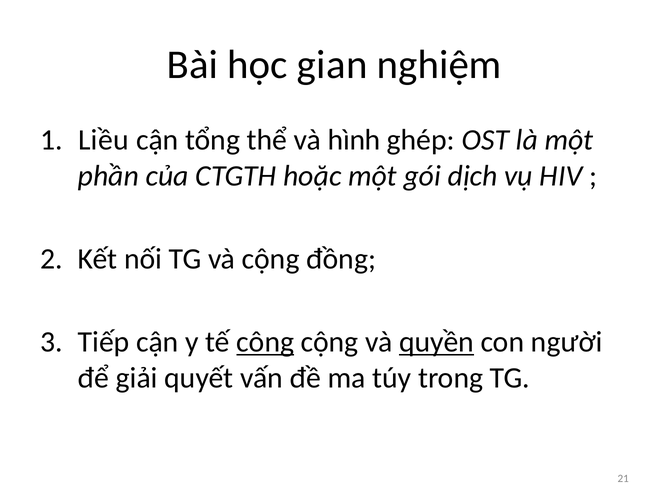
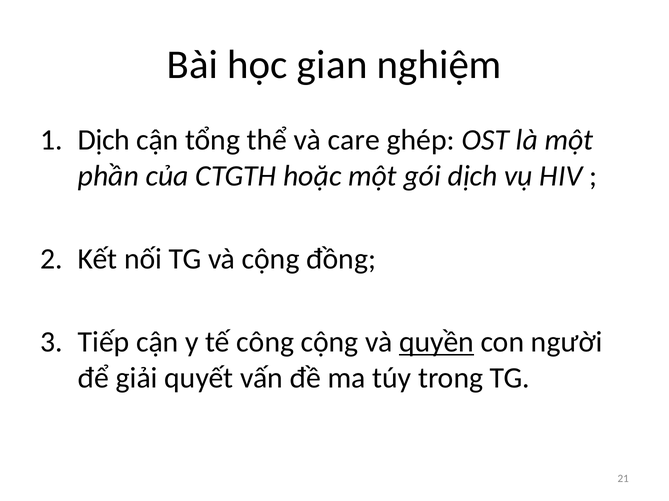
Liều at (103, 140): Liều -> Dịch
hình: hình -> care
công underline: present -> none
